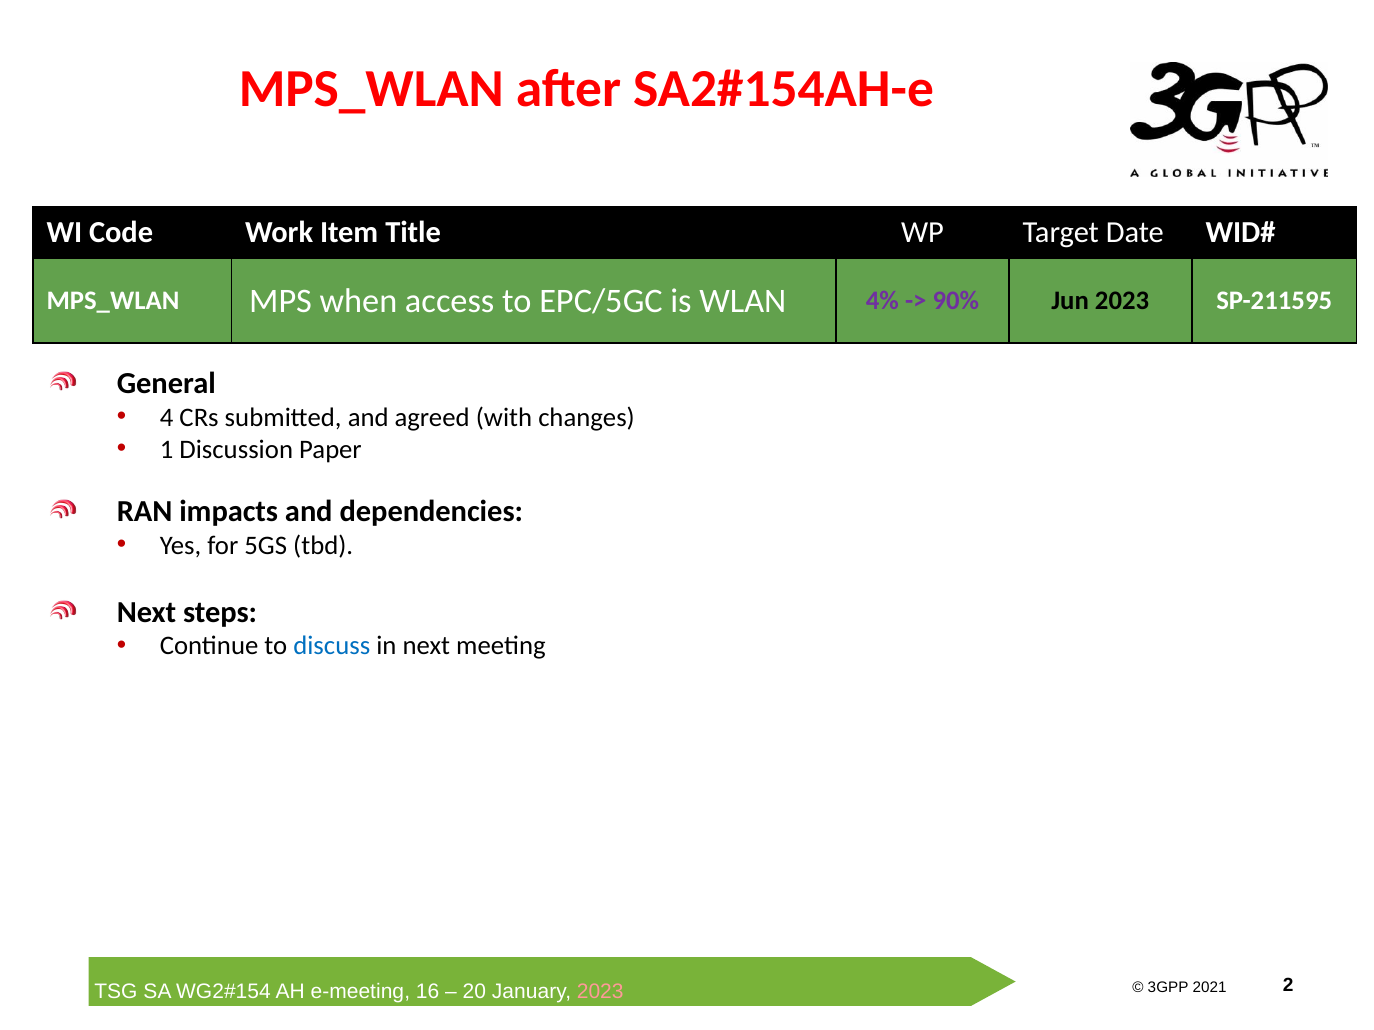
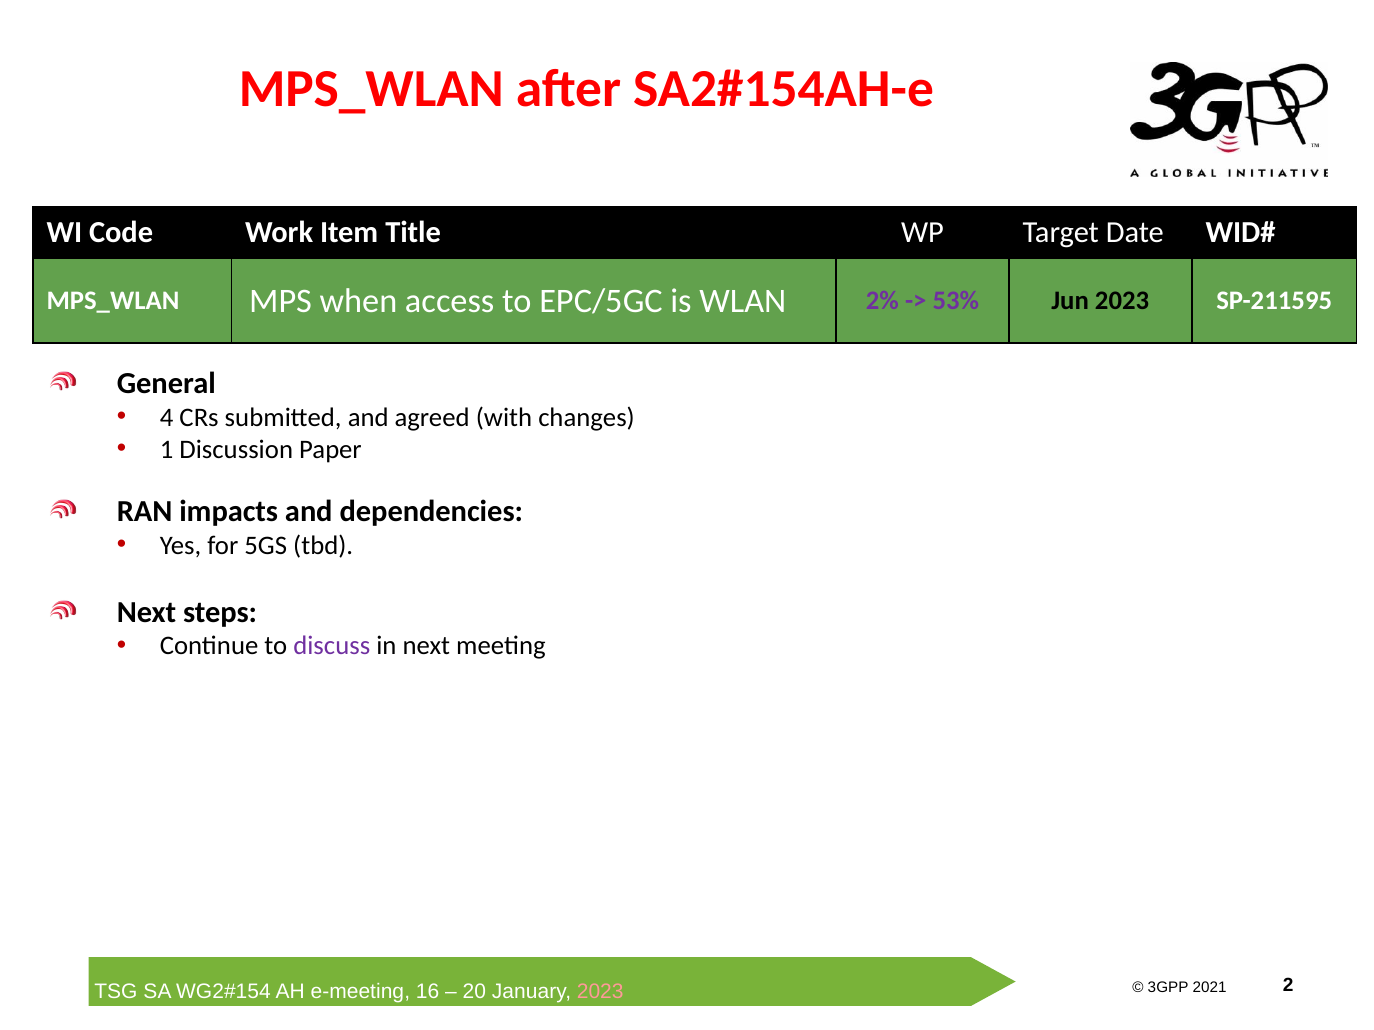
4%: 4% -> 2%
90%: 90% -> 53%
discuss colour: blue -> purple
